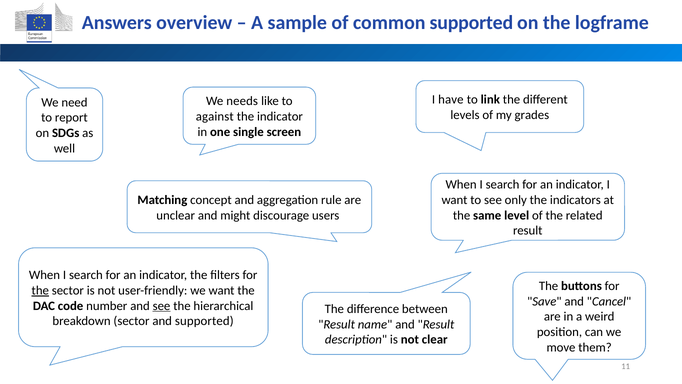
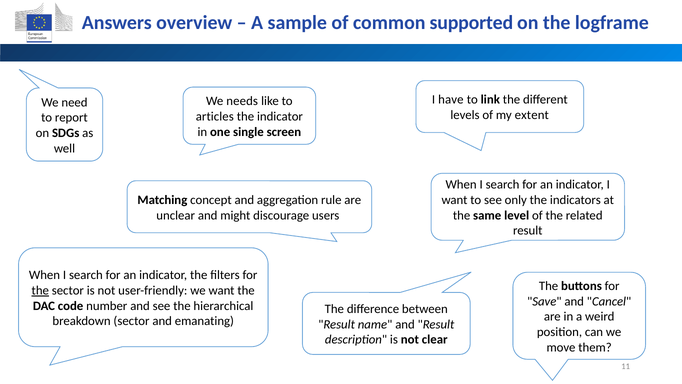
grades: grades -> extent
against: against -> articles
see at (162, 306) underline: present -> none
and supported: supported -> emanating
